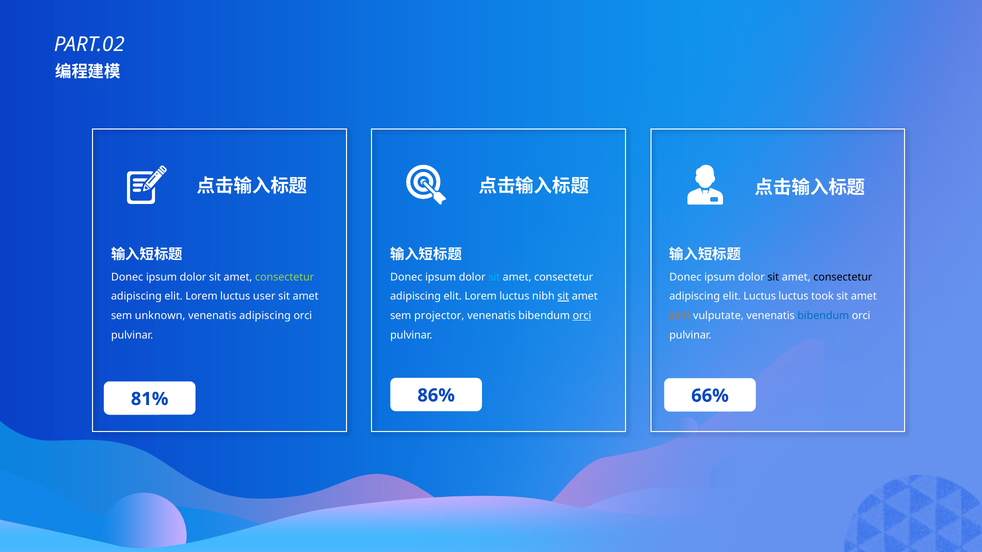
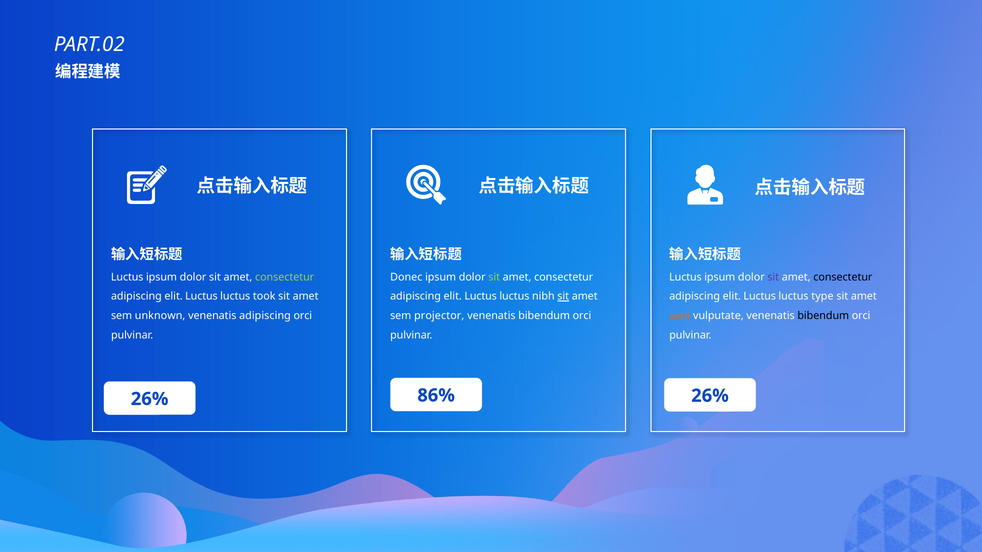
Donec at (127, 277): Donec -> Luctus
sit at (494, 277) colour: light blue -> light green
Donec at (685, 277): Donec -> Luctus
sit at (773, 277) colour: black -> purple
Lorem at (201, 297): Lorem -> Luctus
user: user -> took
Lorem at (481, 297): Lorem -> Luctus
took: took -> type
orci at (582, 316) underline: present -> none
bibendum at (823, 316) colour: blue -> black
81% at (150, 399): 81% -> 26%
86% 66%: 66% -> 26%
